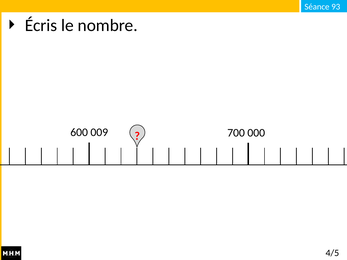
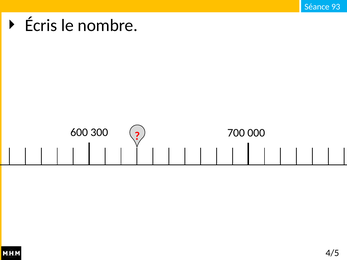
009: 009 -> 300
